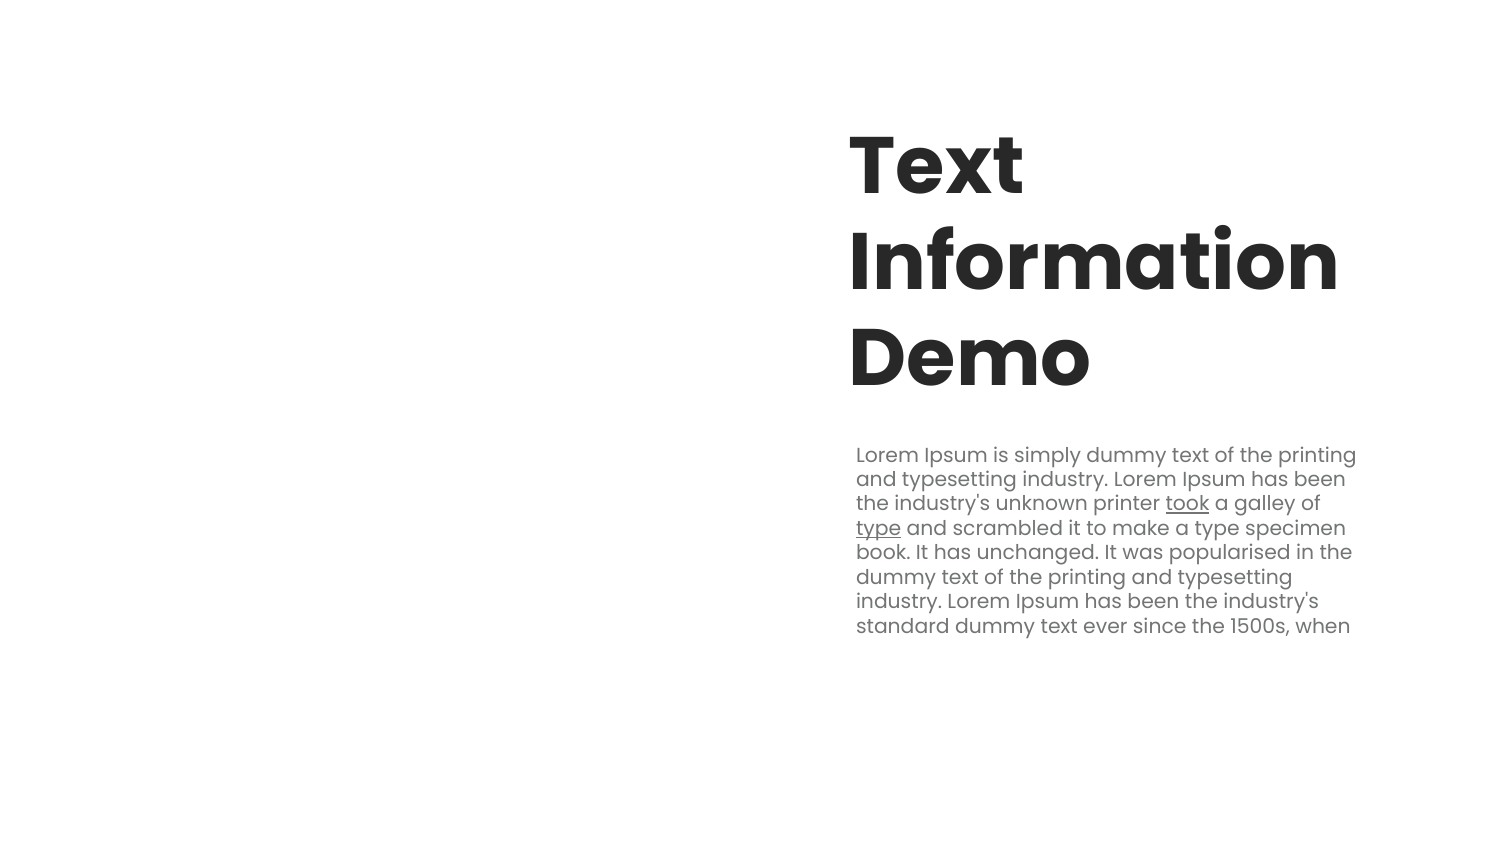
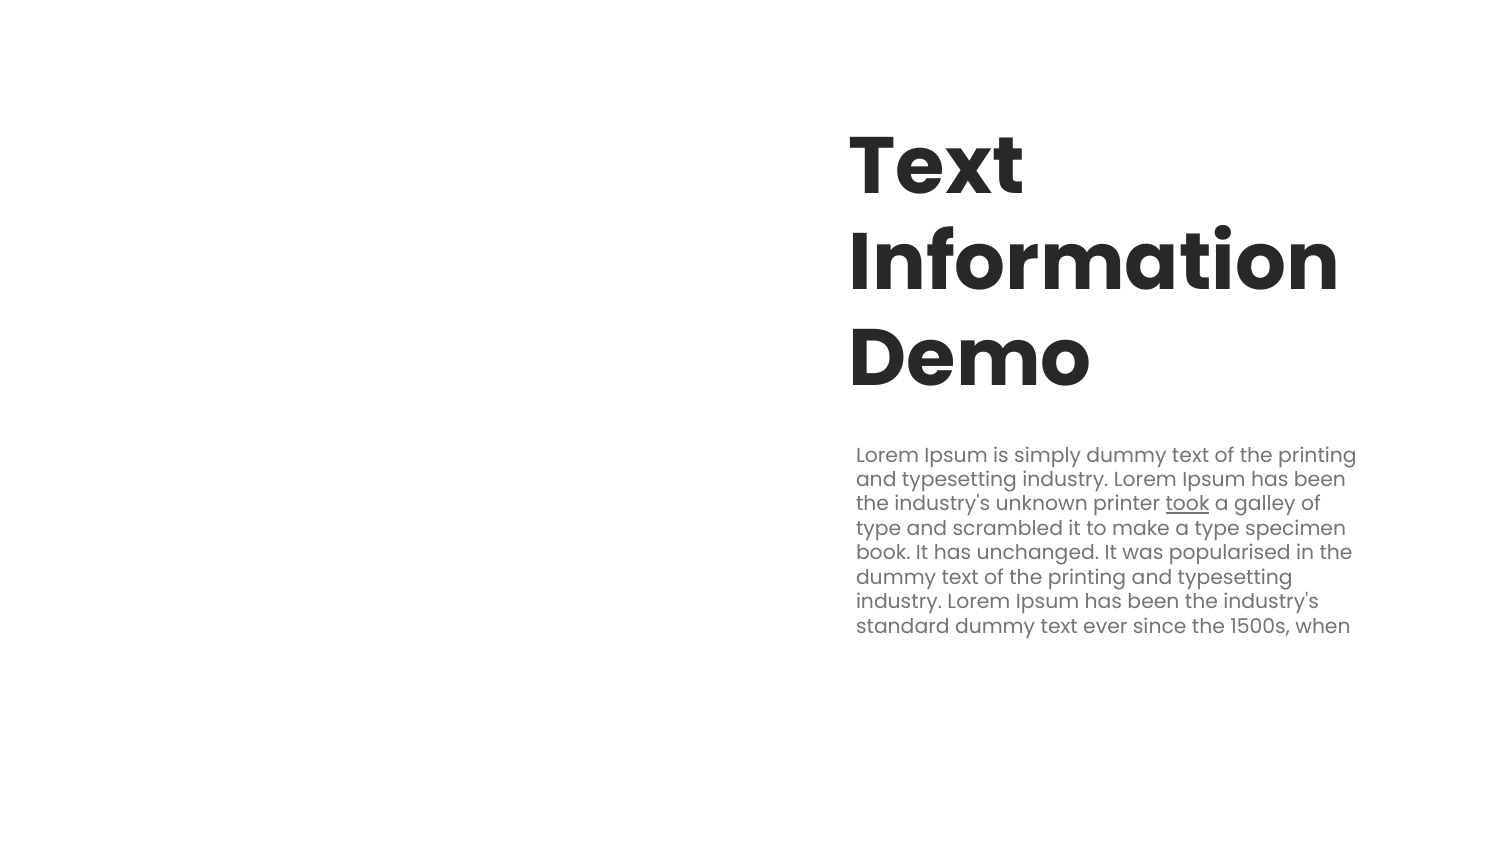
type at (879, 529) underline: present -> none
